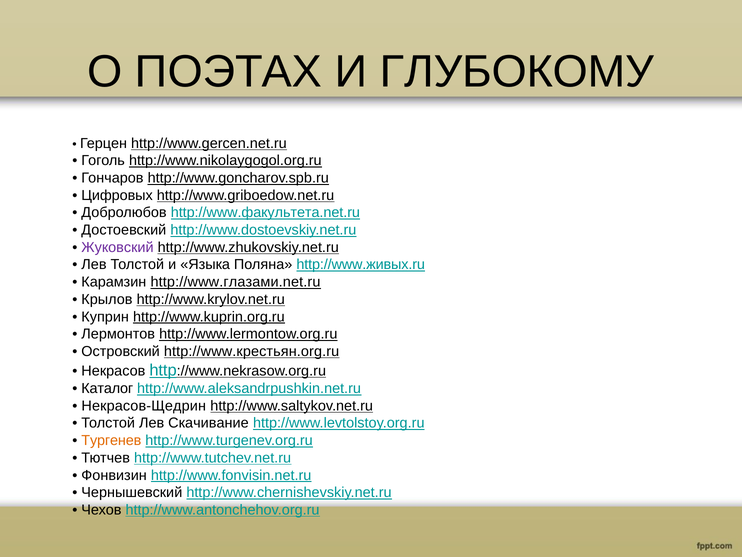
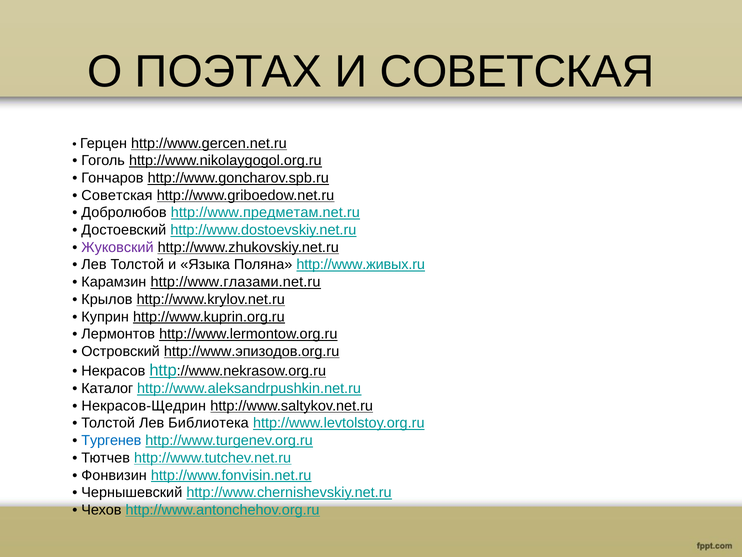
И ГЛУБОКОМУ: ГЛУБОКОМУ -> СОВЕТСКАЯ
Цифровых at (117, 195): Цифровых -> Советская
http://www.факультета.net.ru: http://www.факультета.net.ru -> http://www.предметам.net.ru
http://www.крестьян.org.ru: http://www.крестьян.org.ru -> http://www.эпизодов.org.ru
Скачивание: Скачивание -> Библиотека
Тургенев colour: orange -> blue
